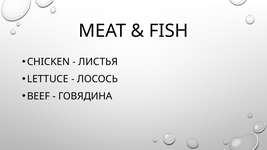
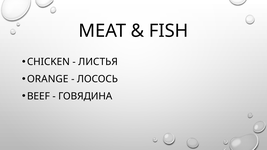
LETTUCE: LETTUCE -> ORANGE
